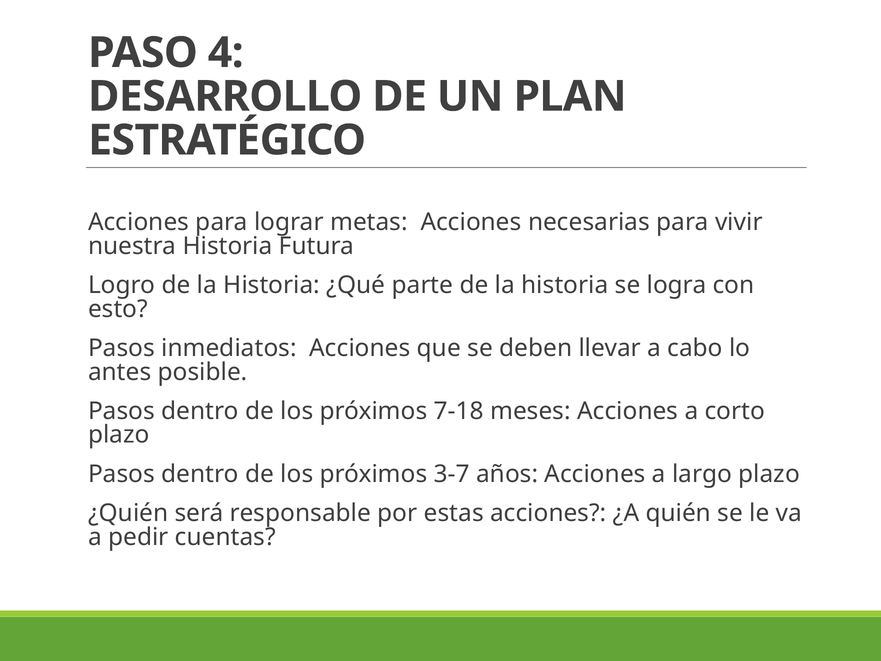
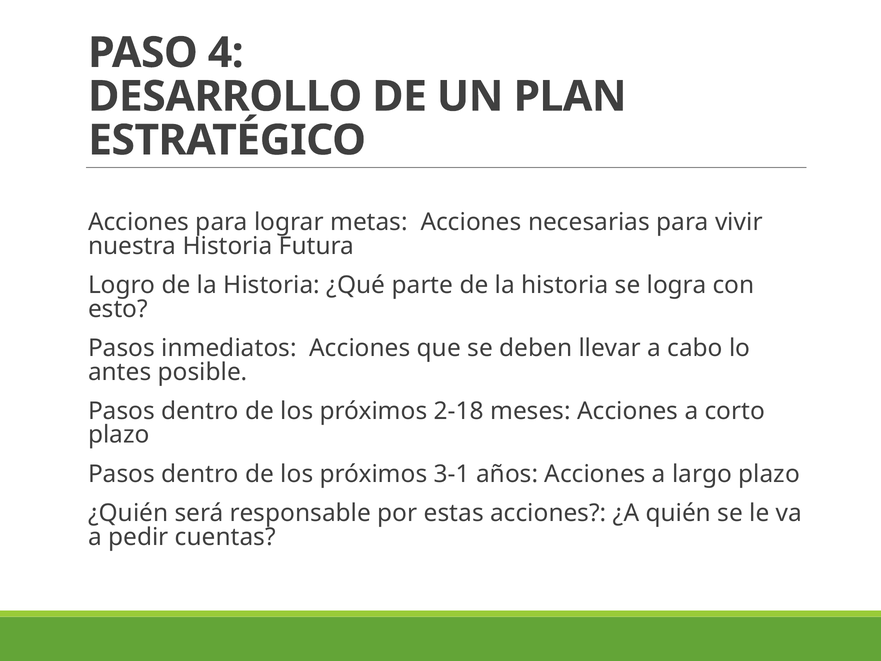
7-18: 7-18 -> 2-18
3-7: 3-7 -> 3-1
